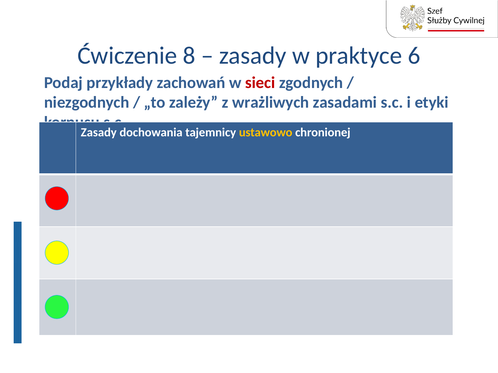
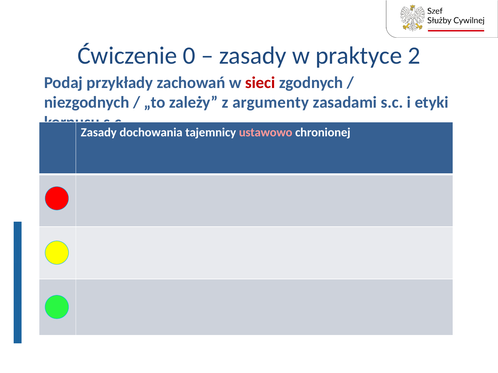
8: 8 -> 0
6: 6 -> 2
wrażliwych: wrażliwych -> argumenty
ustawowo colour: yellow -> pink
